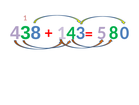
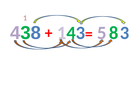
0: 0 -> 3
